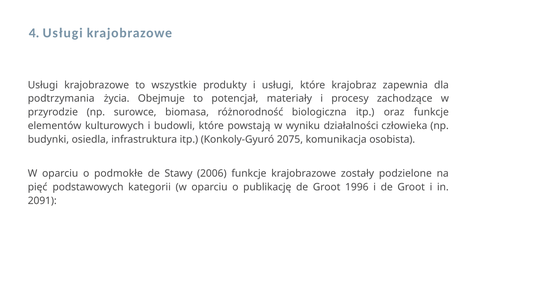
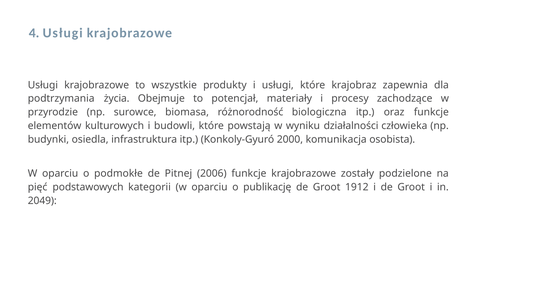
2075: 2075 -> 2000
Stawy: Stawy -> Pitnej
1996: 1996 -> 1912
2091: 2091 -> 2049
